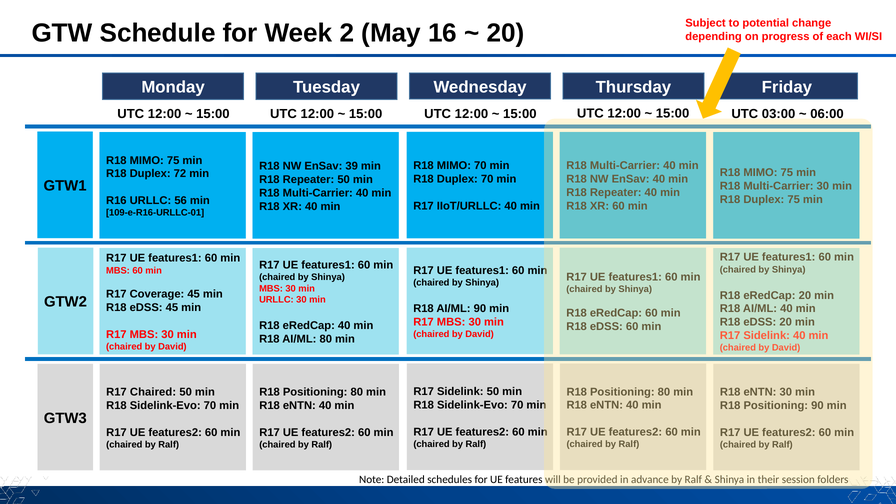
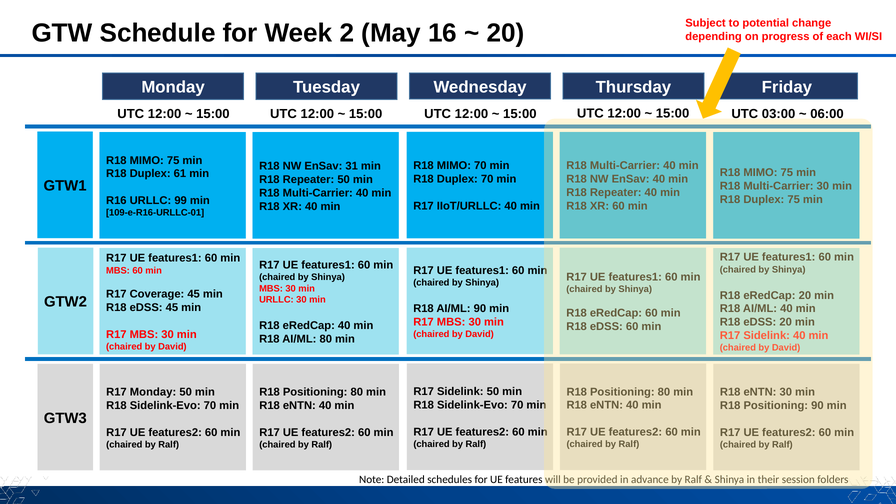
39: 39 -> 31
72: 72 -> 61
56: 56 -> 99
R17 Chaired: Chaired -> Monday
